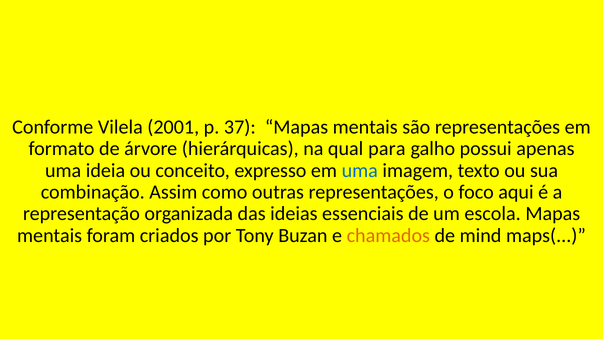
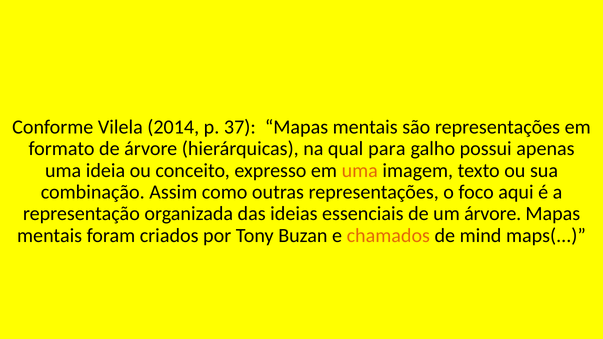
2001: 2001 -> 2014
uma at (360, 170) colour: blue -> orange
um escola: escola -> árvore
